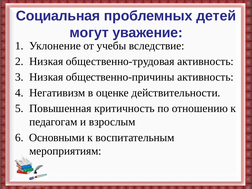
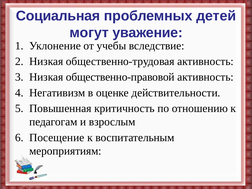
общественно-причины: общественно-причины -> общественно-правовой
Основными: Основными -> Посещение
